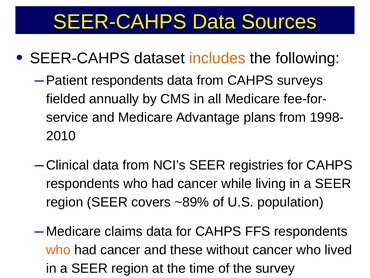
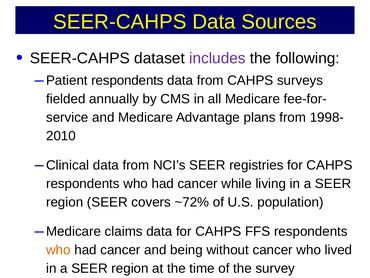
includes colour: orange -> purple
~89%: ~89% -> ~72%
these: these -> being
